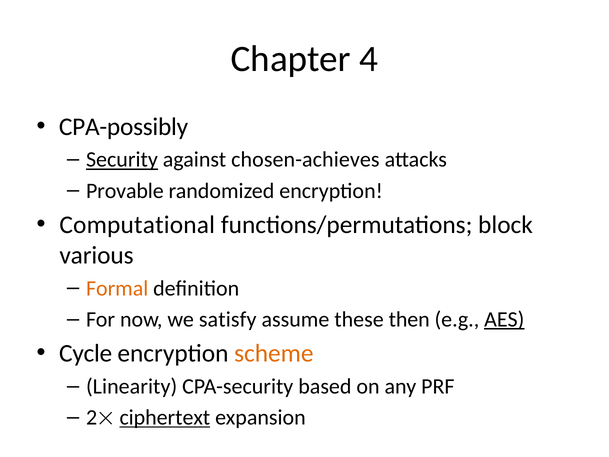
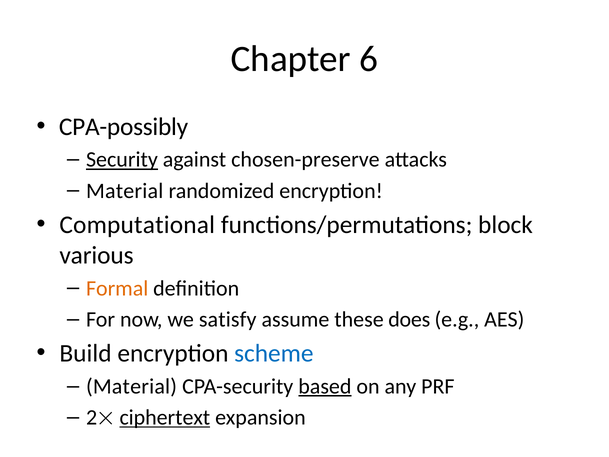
4: 4 -> 6
chosen-achieves: chosen-achieves -> chosen-preserve
Provable at (125, 191): Provable -> Material
then: then -> does
AES underline: present -> none
Cycle: Cycle -> Build
scheme colour: orange -> blue
Linearity at (132, 386): Linearity -> Material
based underline: none -> present
